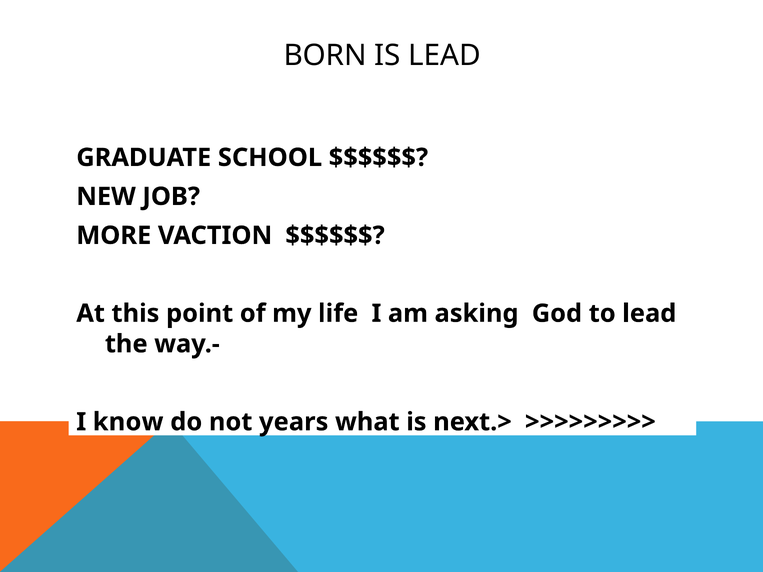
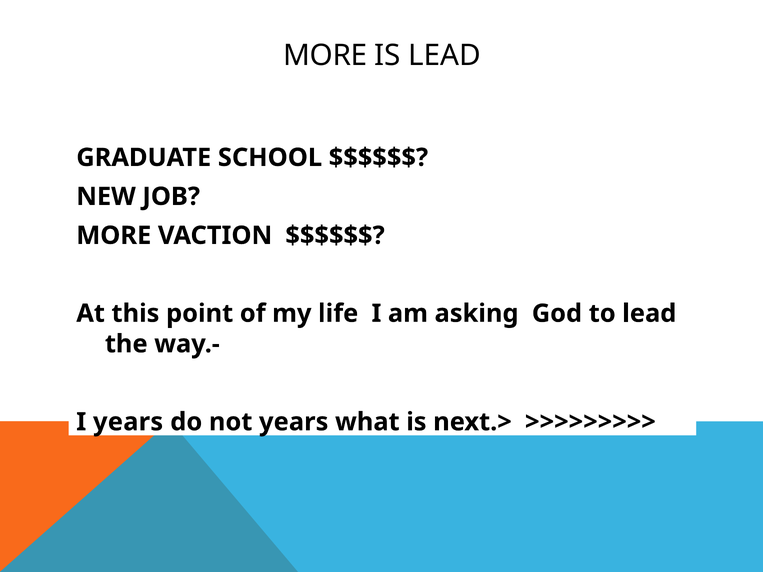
BORN at (325, 55): BORN -> MORE
I know: know -> years
